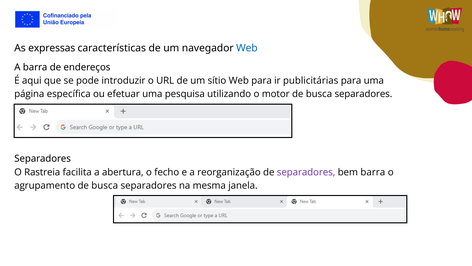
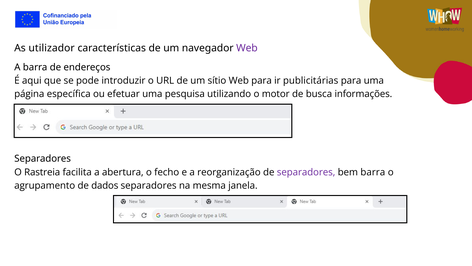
expressas: expressas -> utilizador
Web at (247, 48) colour: blue -> purple
motor de busca separadores: separadores -> informações
agrupamento de busca: busca -> dados
